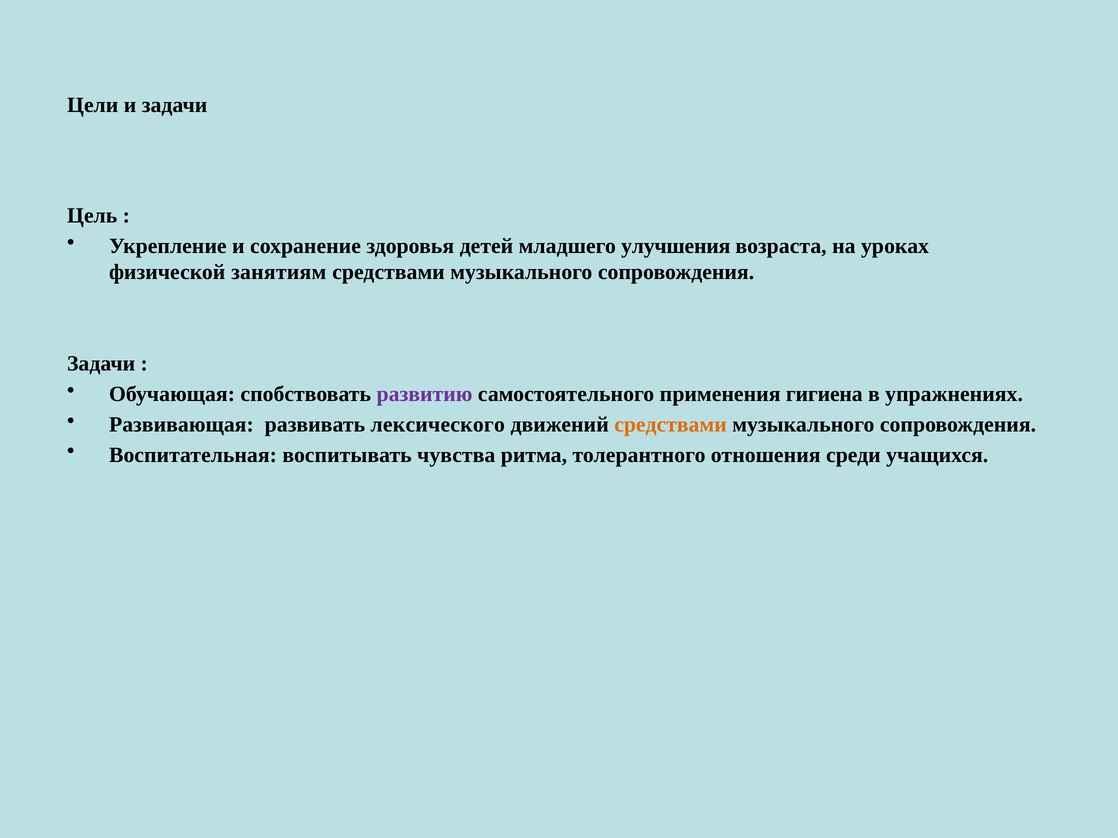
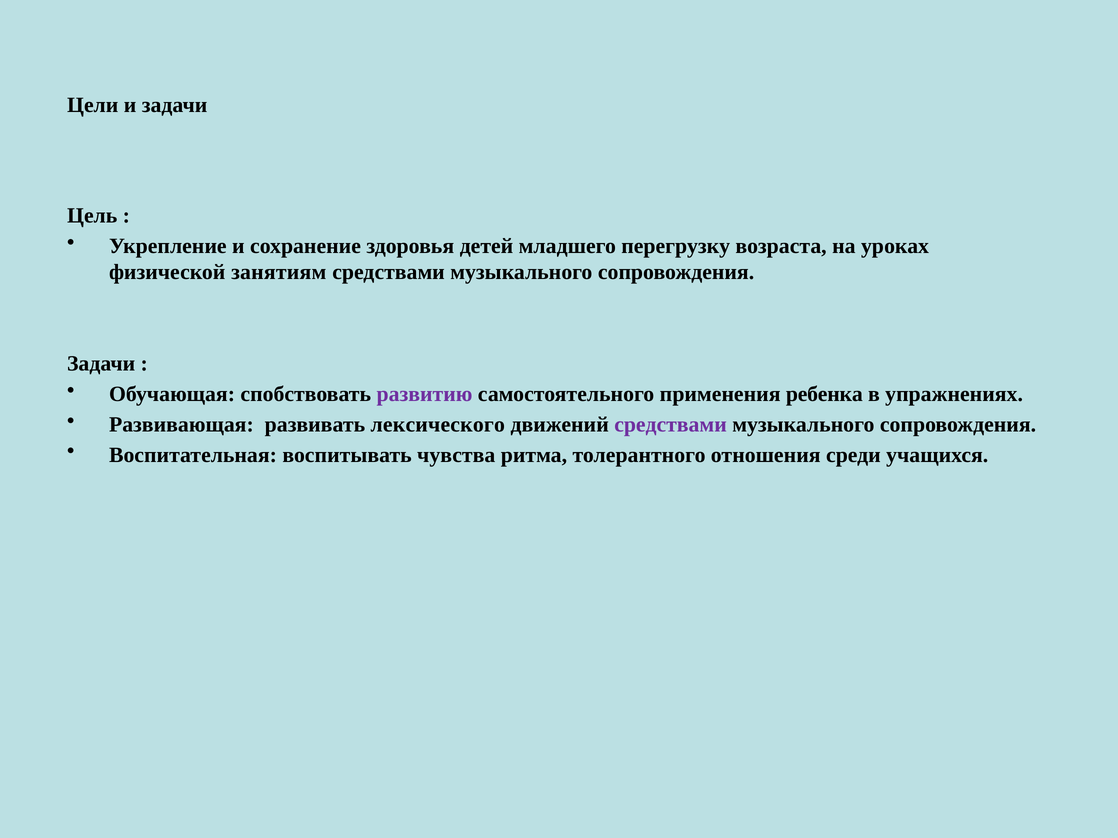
улучшения: улучшения -> перегрузку
гигиена: гигиена -> ребенка
средствами at (671, 425) colour: orange -> purple
